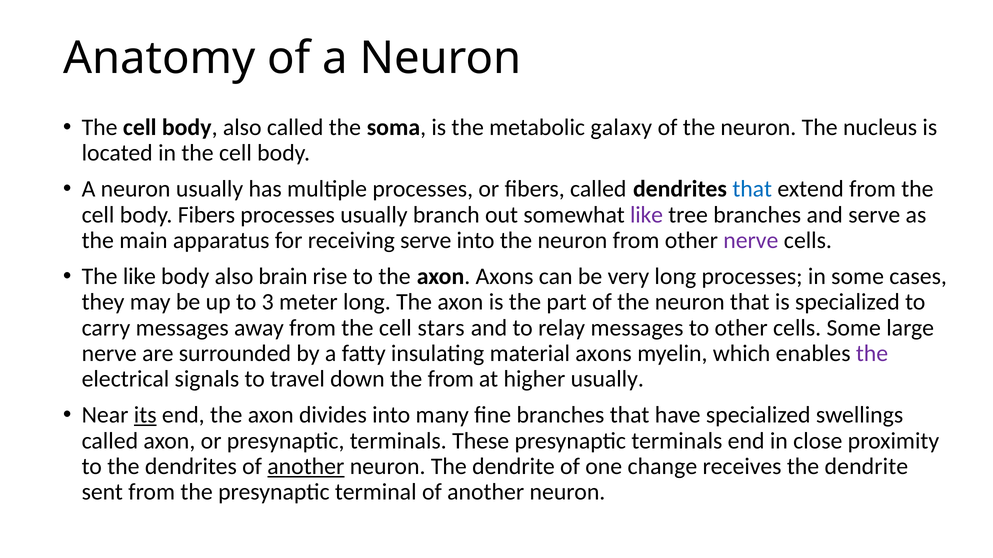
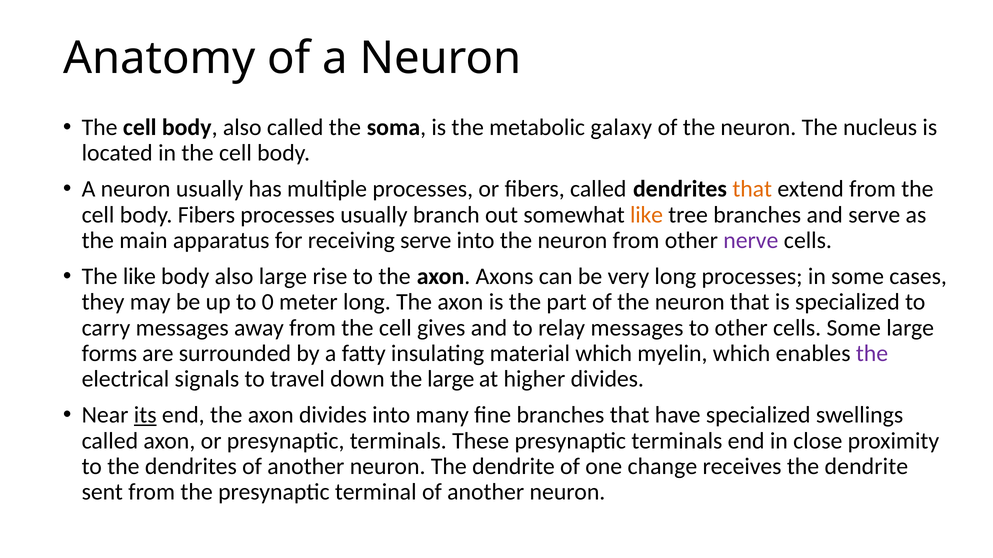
that at (752, 189) colour: blue -> orange
like at (647, 215) colour: purple -> orange
also brain: brain -> large
3: 3 -> 0
stars: stars -> gives
nerve at (109, 354): nerve -> forms
material axons: axons -> which
the from: from -> large
higher usually: usually -> divides
another at (306, 467) underline: present -> none
